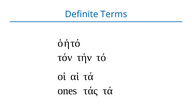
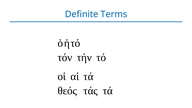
ones: ones -> θεός
